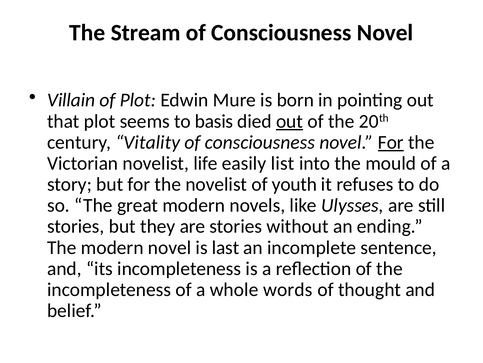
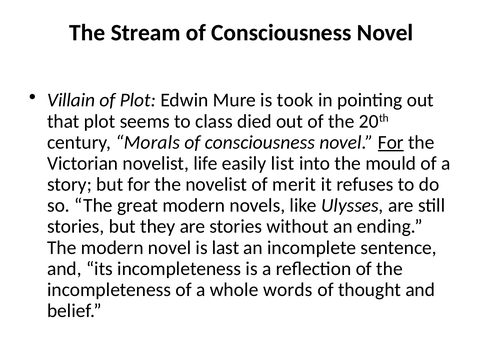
born: born -> took
basis: basis -> class
out at (290, 121) underline: present -> none
Vitality: Vitality -> Morals
youth: youth -> merit
